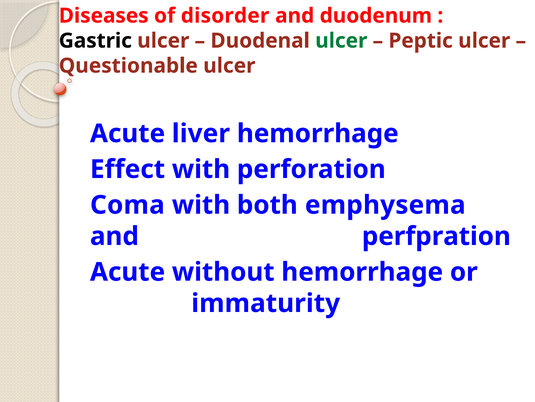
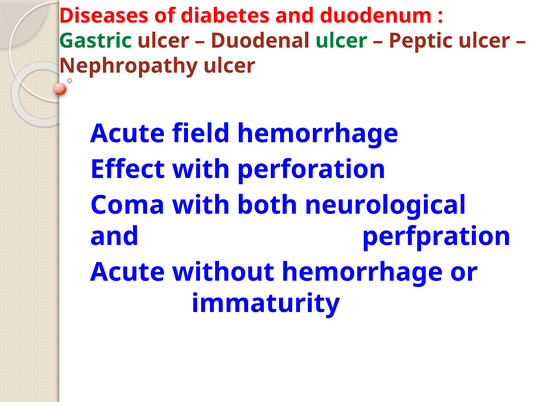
disorder: disorder -> diabetes
Gastric colour: black -> green
Questionable: Questionable -> Nephropathy
liver: liver -> field
emphysema: emphysema -> neurological
